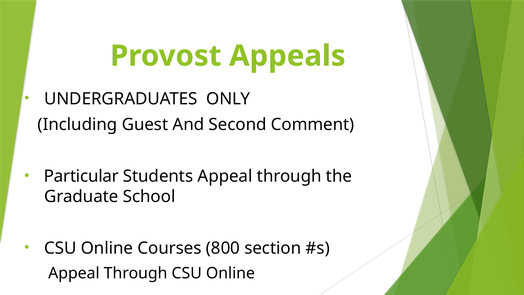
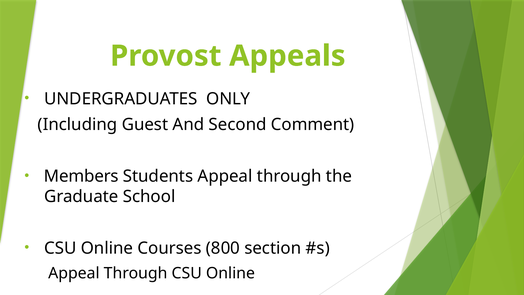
Particular: Particular -> Members
